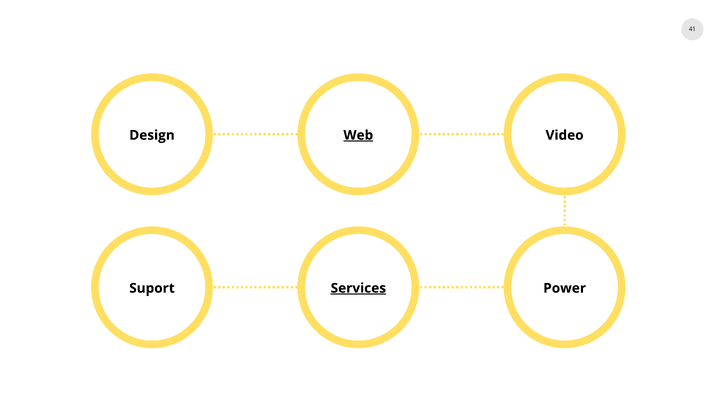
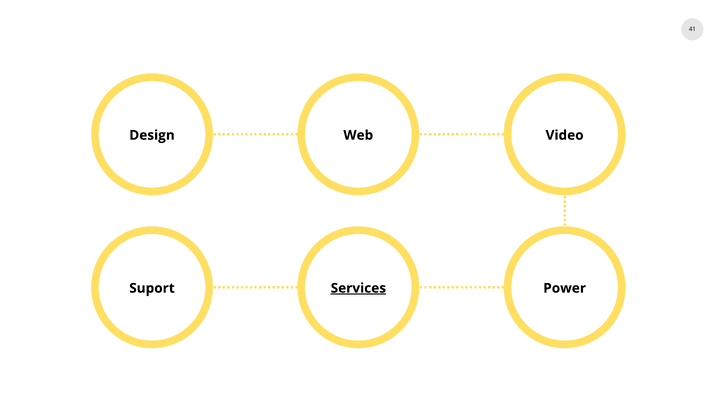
Web underline: present -> none
